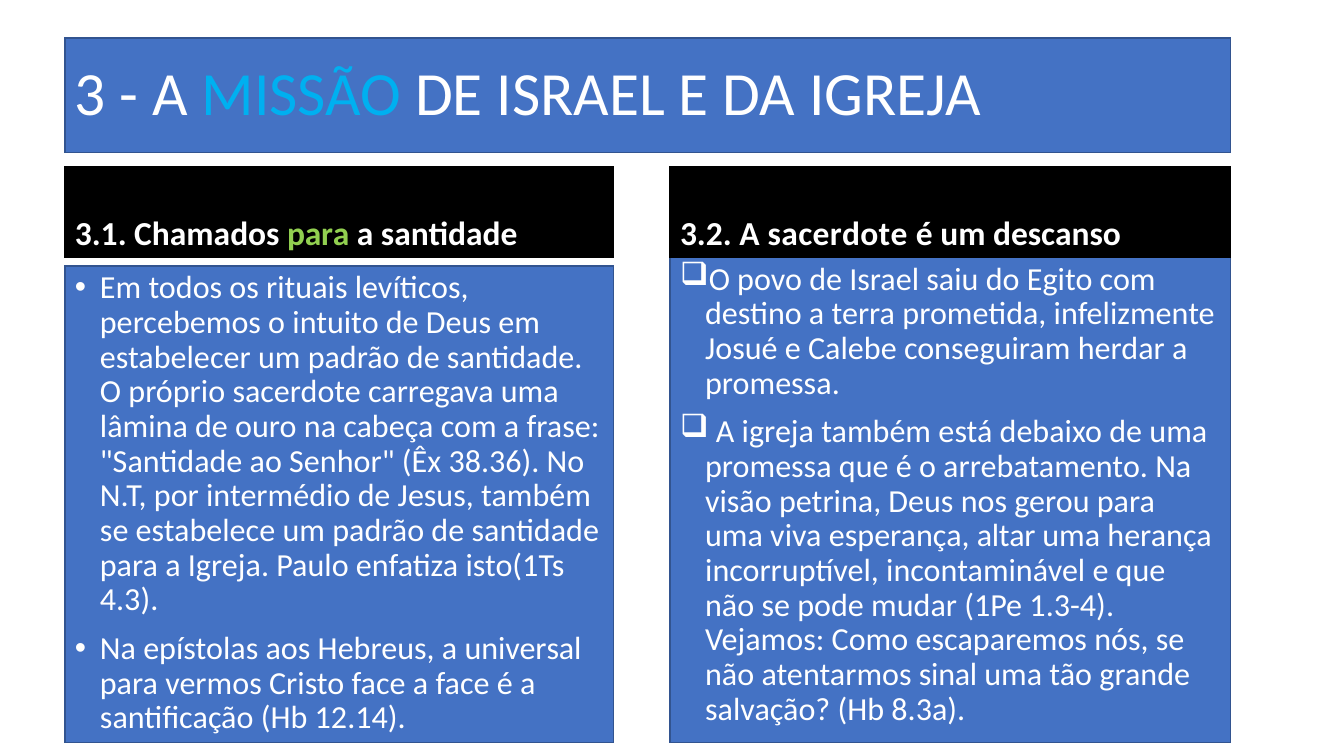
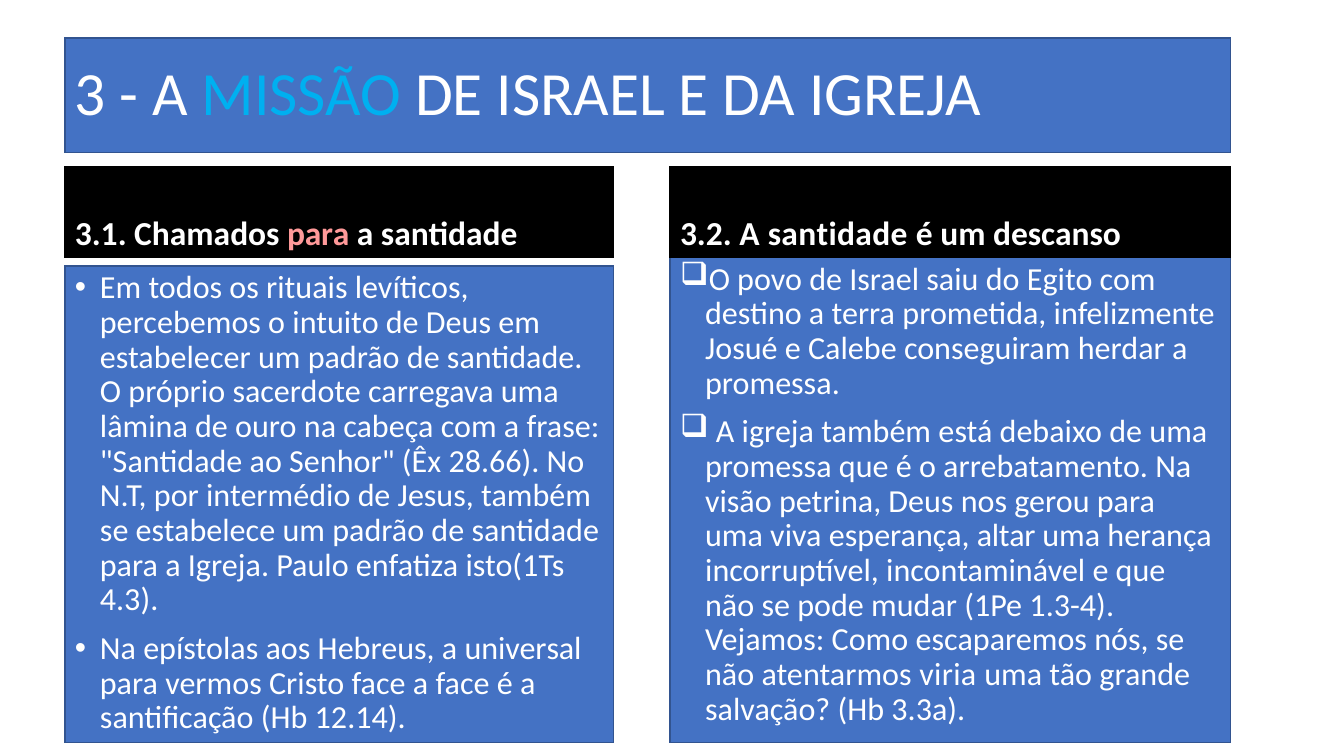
para at (318, 234) colour: light green -> pink
3.2 A sacerdote: sacerdote -> santidade
38.36: 38.36 -> 28.66
sinal: sinal -> viria
8.3a: 8.3a -> 3.3a
